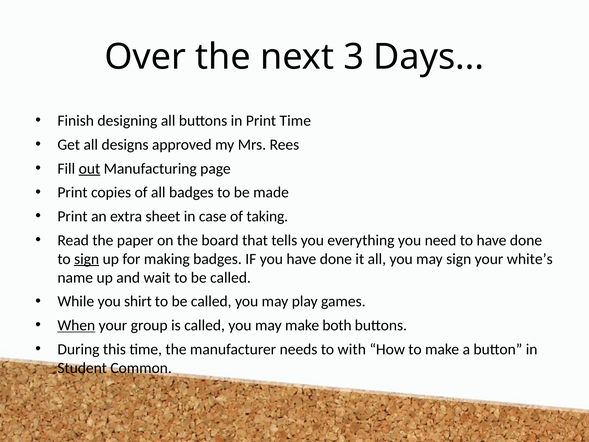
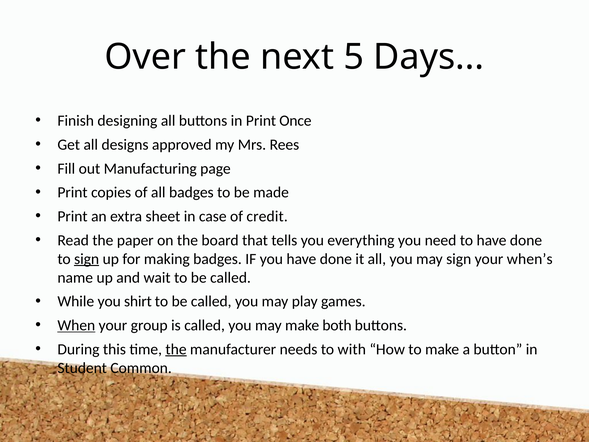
3: 3 -> 5
Print Time: Time -> Once
out underline: present -> none
taking: taking -> credit
white’s: white’s -> when’s
the at (176, 349) underline: none -> present
